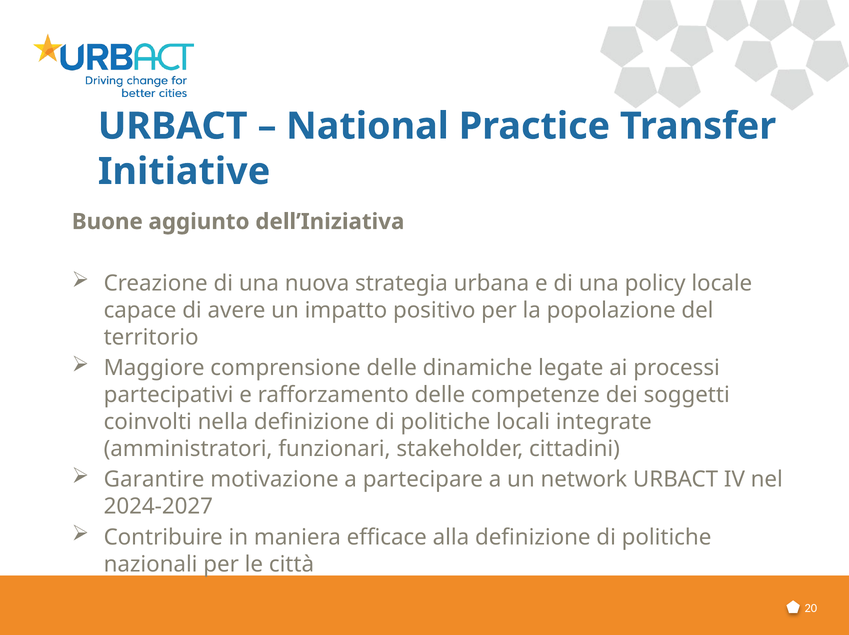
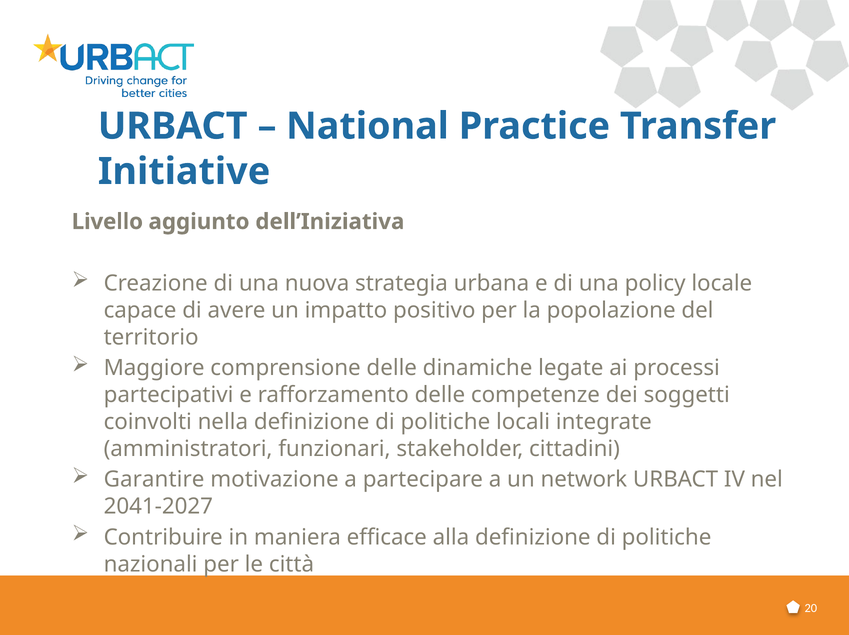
Buone: Buone -> Livello
2024-2027: 2024-2027 -> 2041-2027
